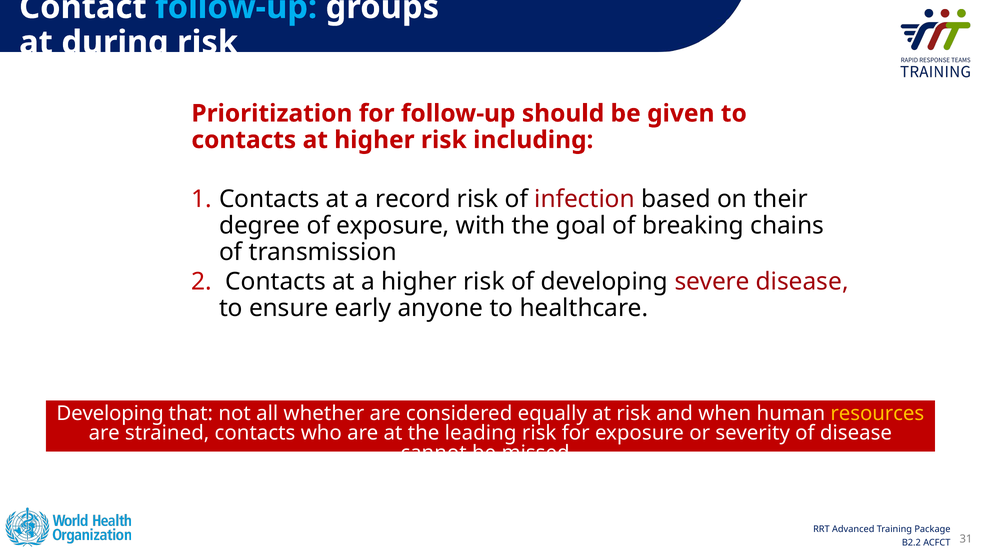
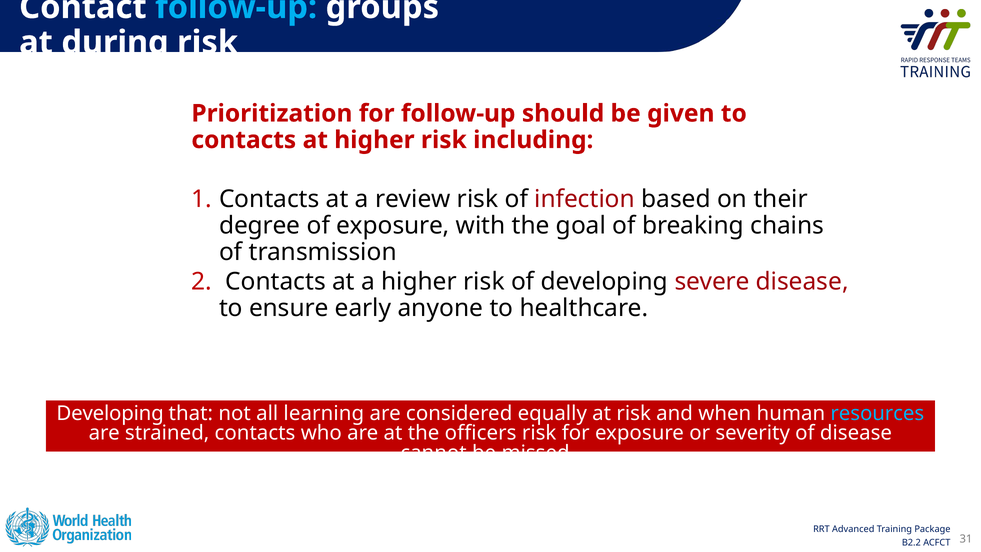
record: record -> review
whether: whether -> learning
resources colour: yellow -> light blue
leading: leading -> officers
